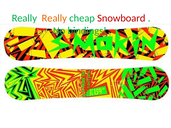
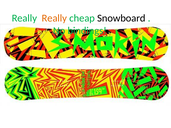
Snowboard colour: red -> black
